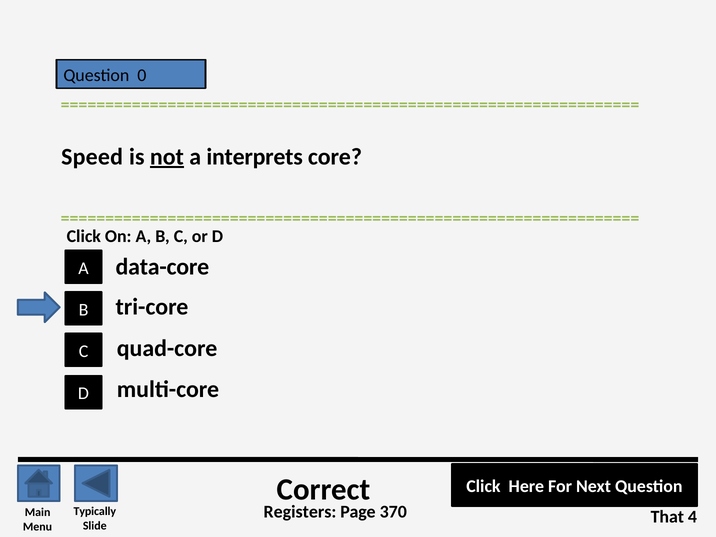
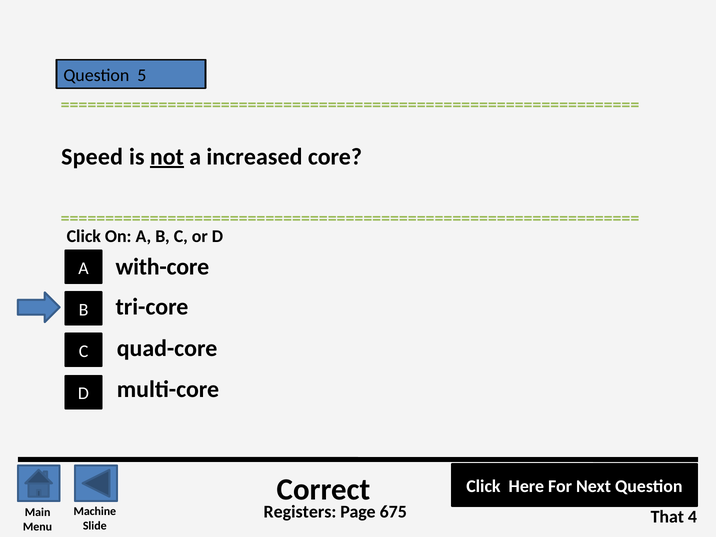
0: 0 -> 5
interprets: interprets -> increased
data-core: data-core -> with-core
370: 370 -> 675
Typically: Typically -> Machine
